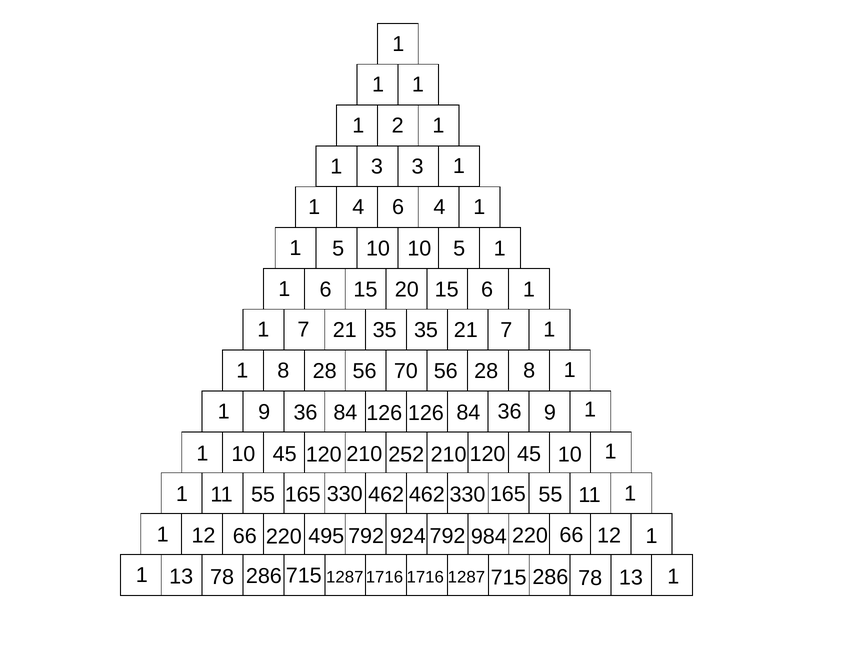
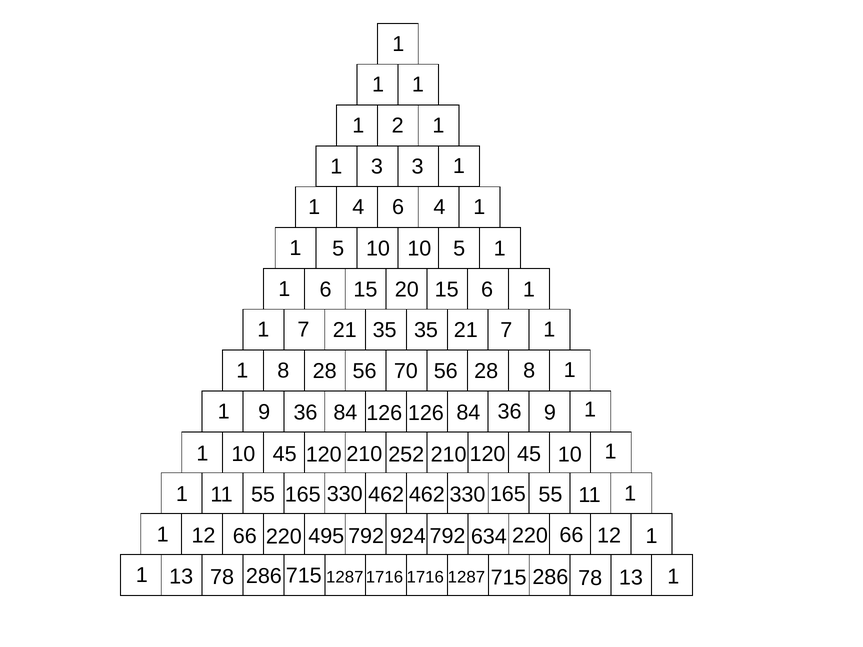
984: 984 -> 634
